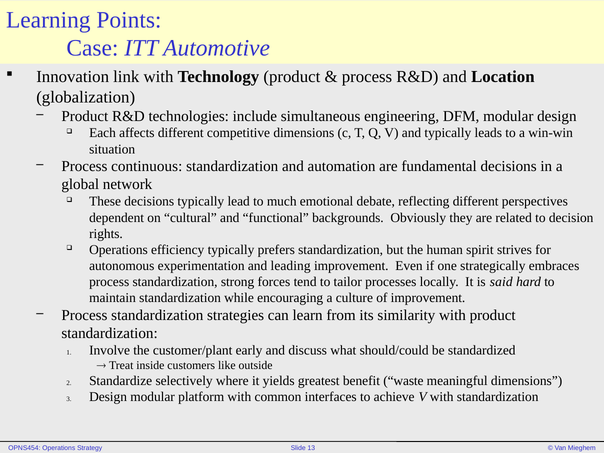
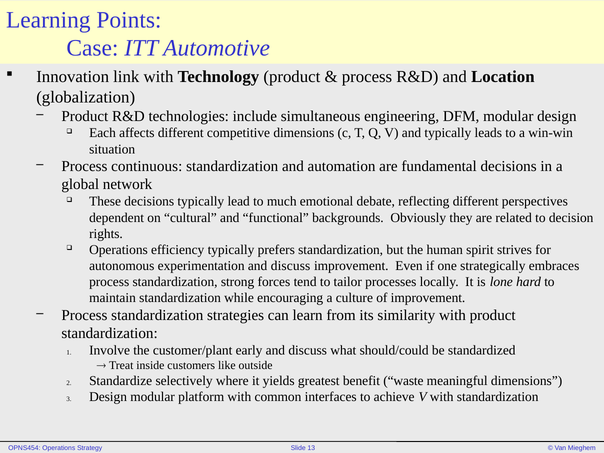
experimentation and leading: leading -> discuss
said: said -> lone
